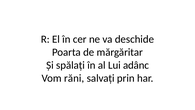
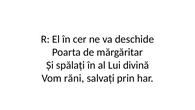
adânc: adânc -> divină
